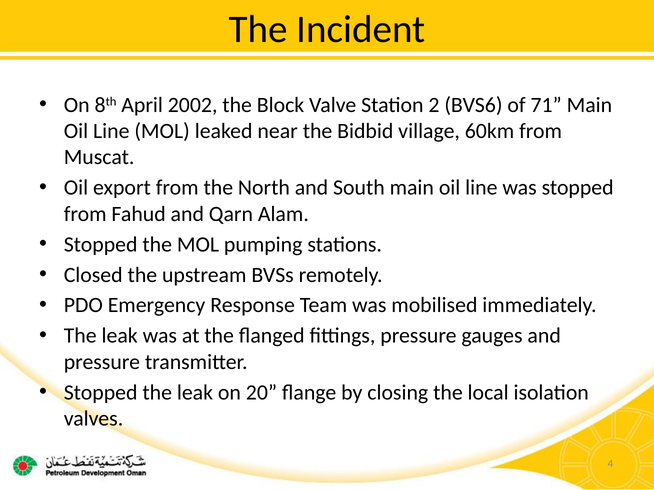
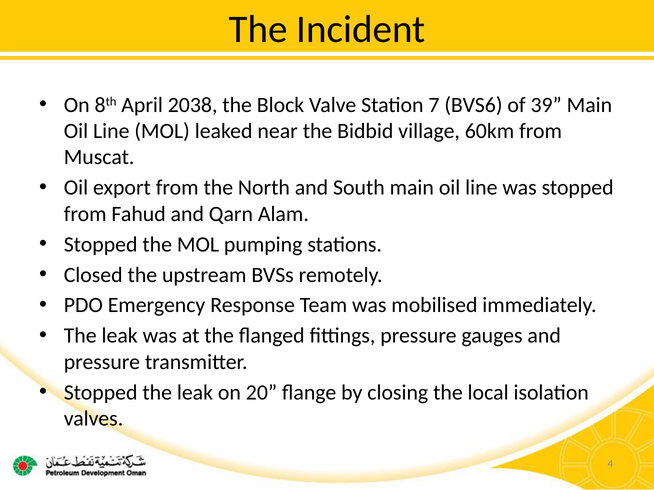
2002: 2002 -> 2038
2: 2 -> 7
71: 71 -> 39
